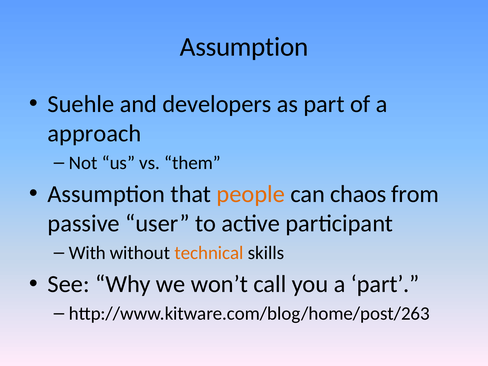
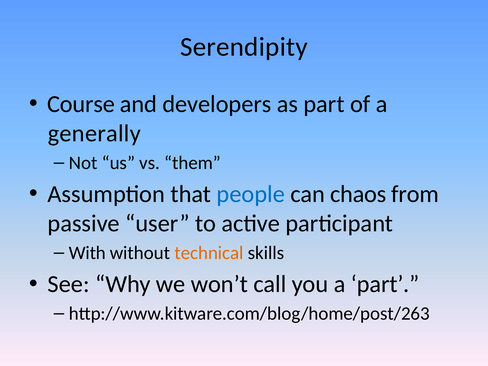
Assumption at (244, 47): Assumption -> Serendipity
Suehle: Suehle -> Course
approach: approach -> generally
people colour: orange -> blue
